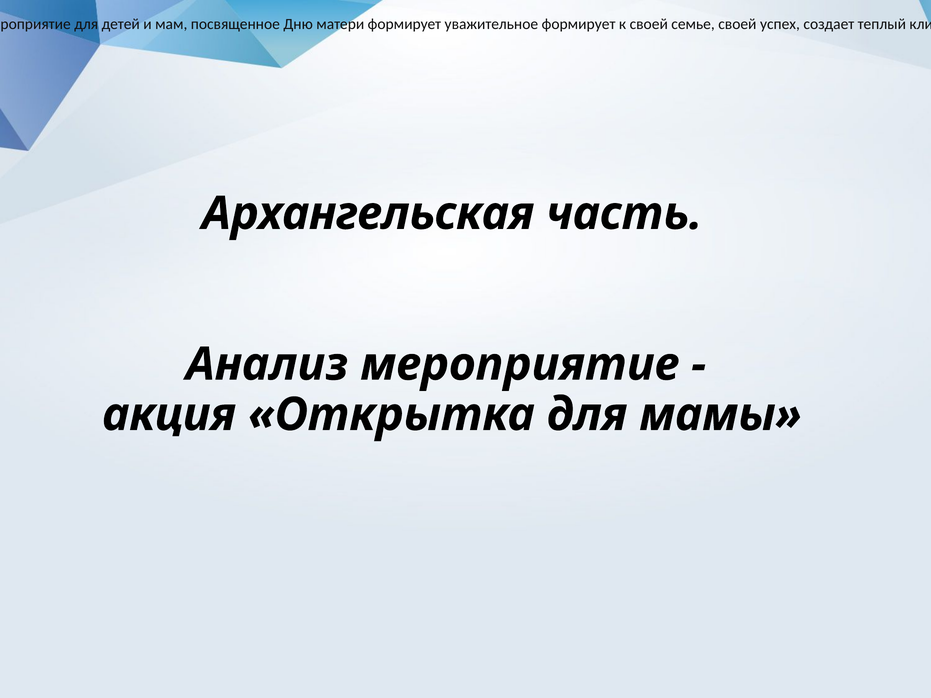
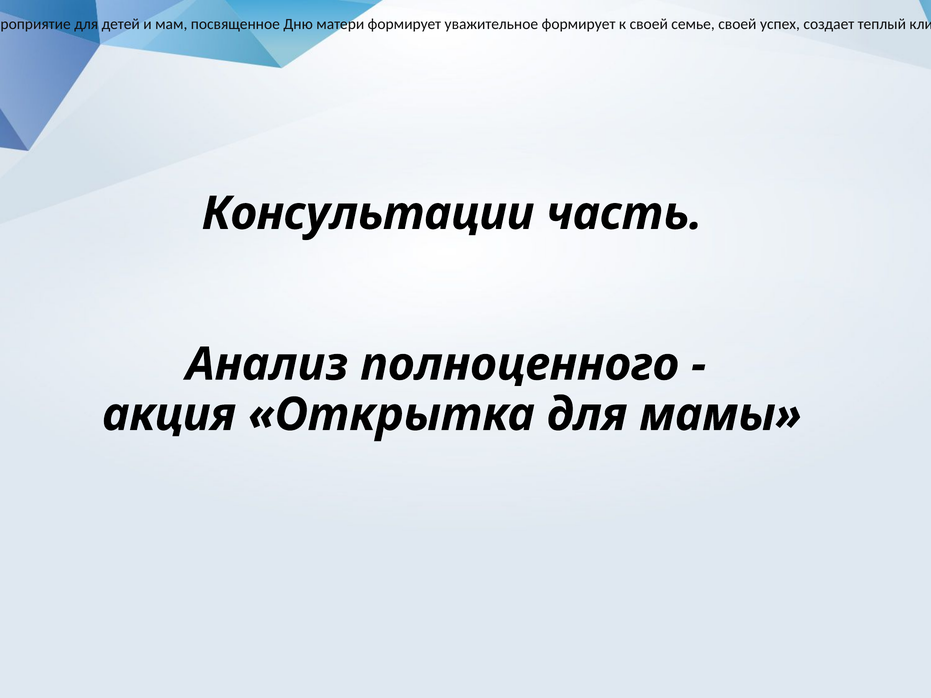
Архангельская: Архангельская -> Консультации
Анализ мероприятие: мероприятие -> полноценного
